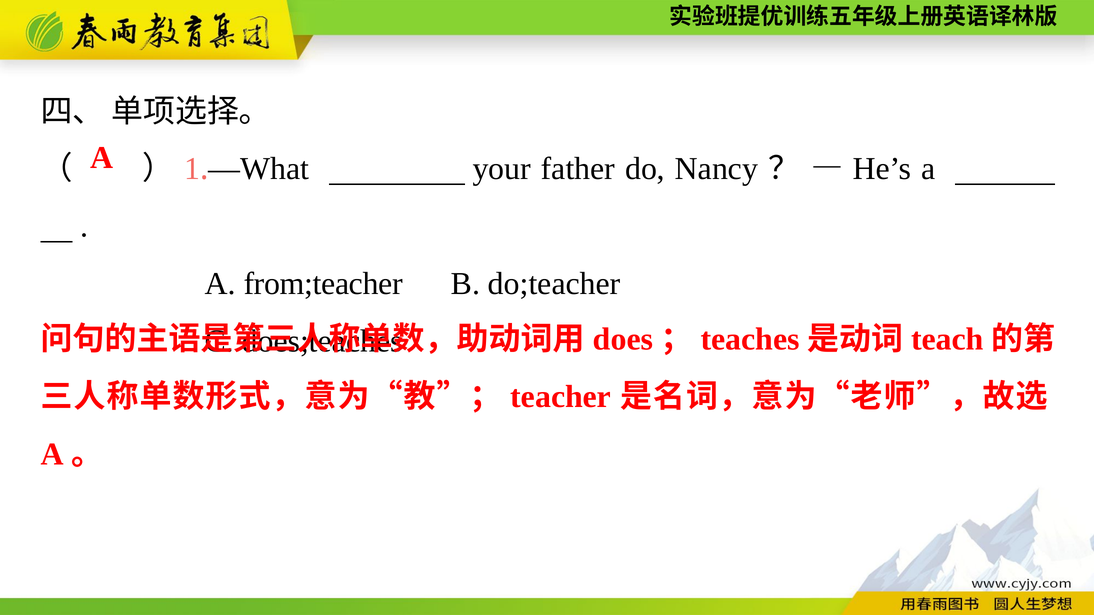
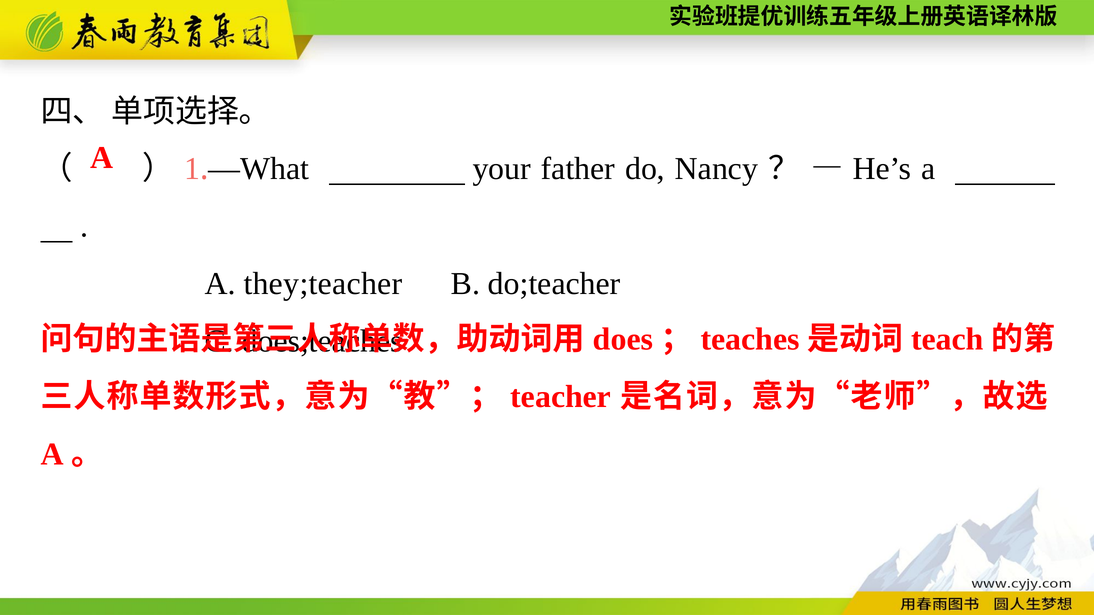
from;teacher: from;teacher -> they;teacher
